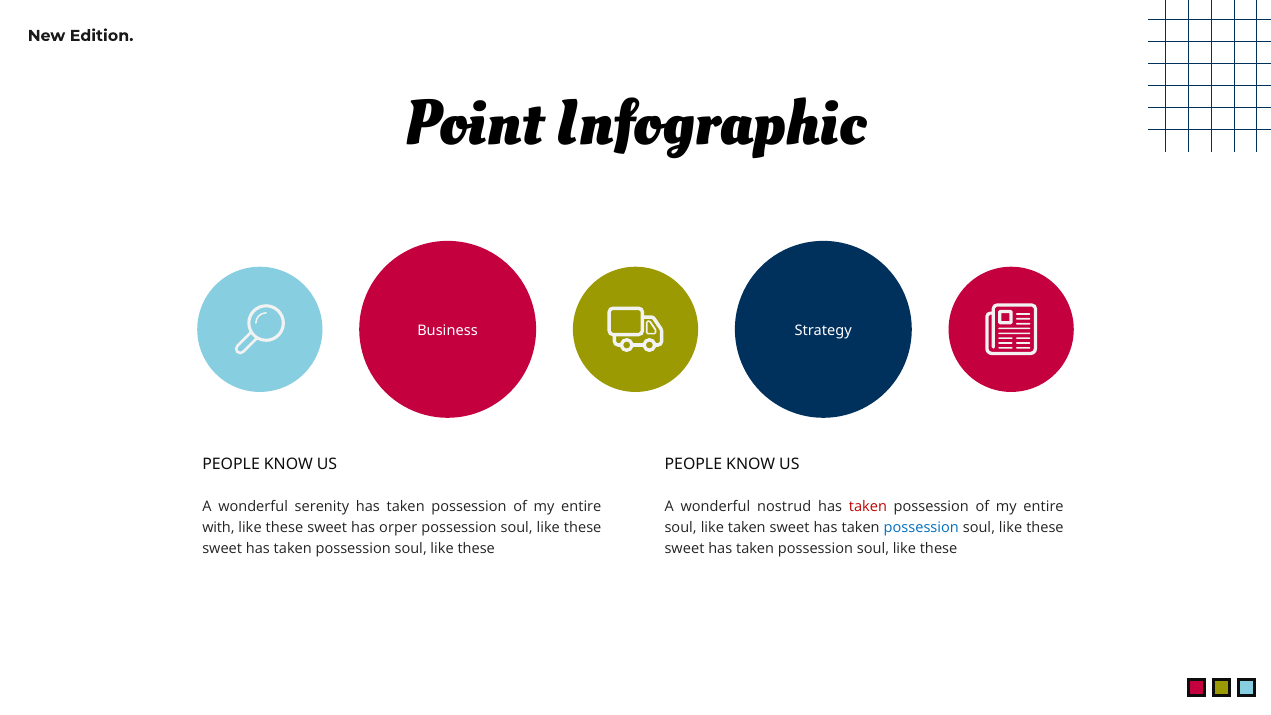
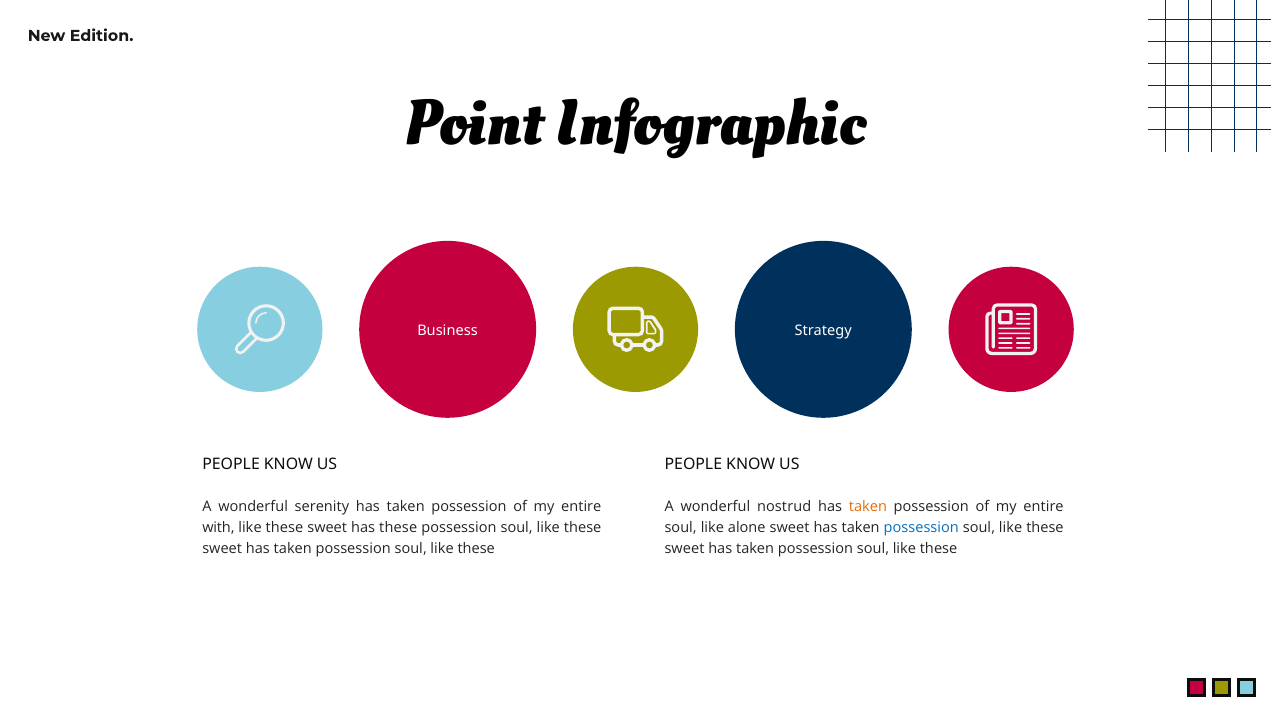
taken at (868, 506) colour: red -> orange
has orper: orper -> these
like taken: taken -> alone
